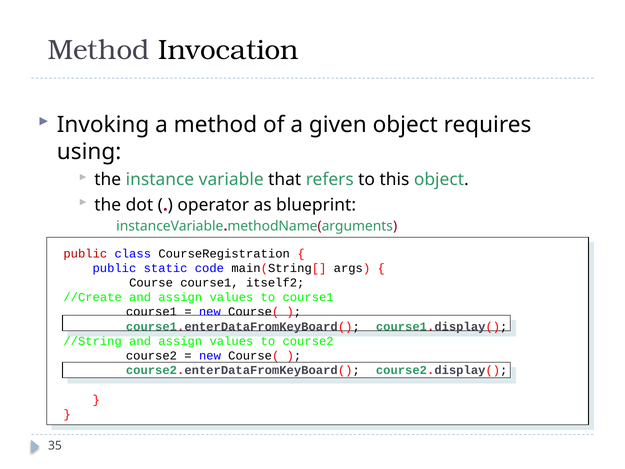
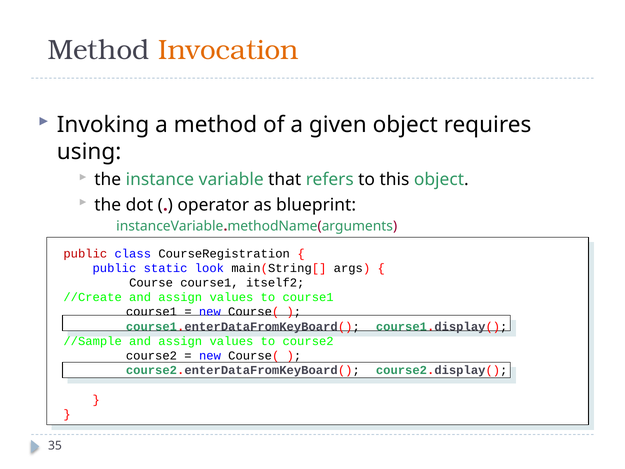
Invocation colour: black -> orange
code: code -> look
//String: //String -> //Sample
